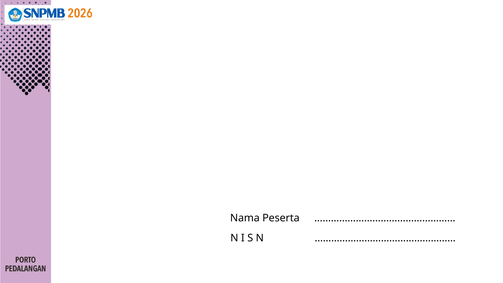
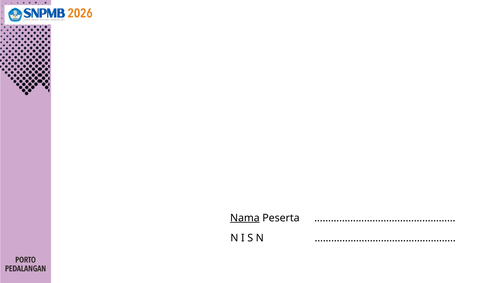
Nama underline: none -> present
